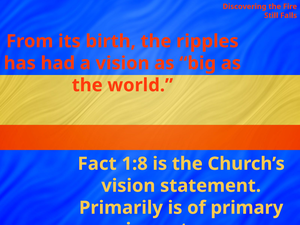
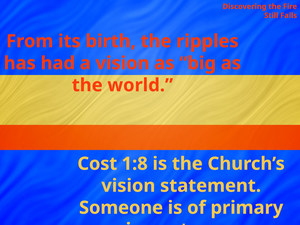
Fact: Fact -> Cost
Primarily: Primarily -> Someone
